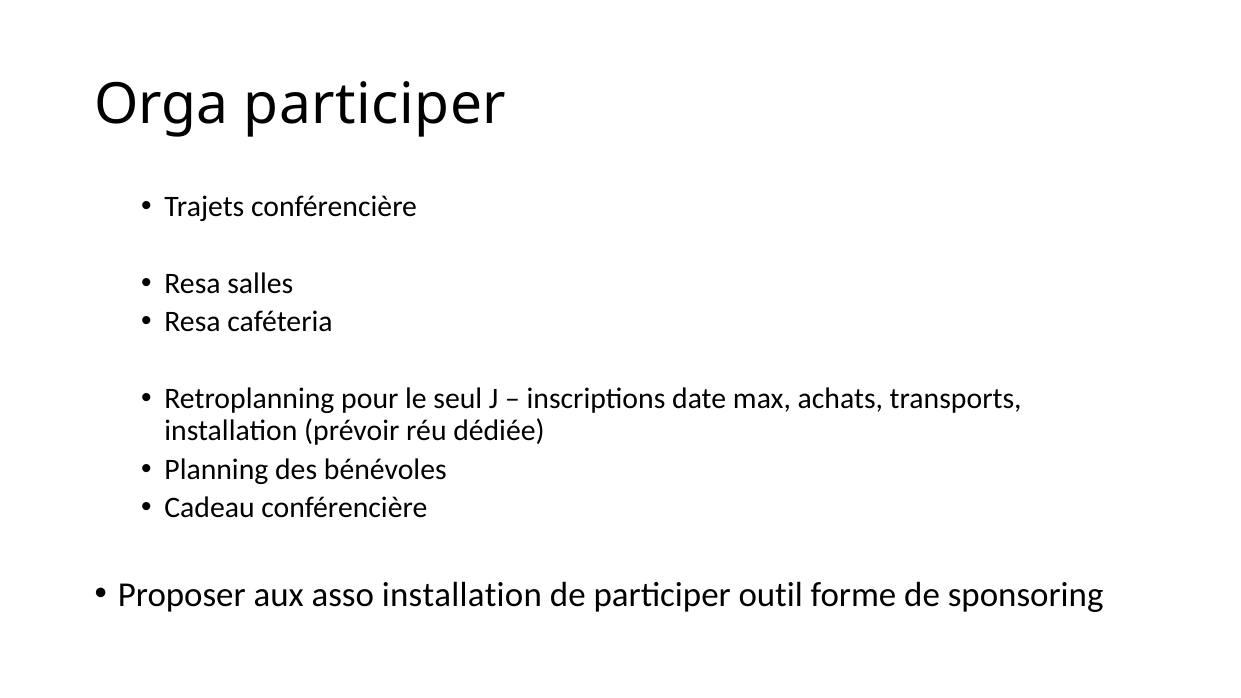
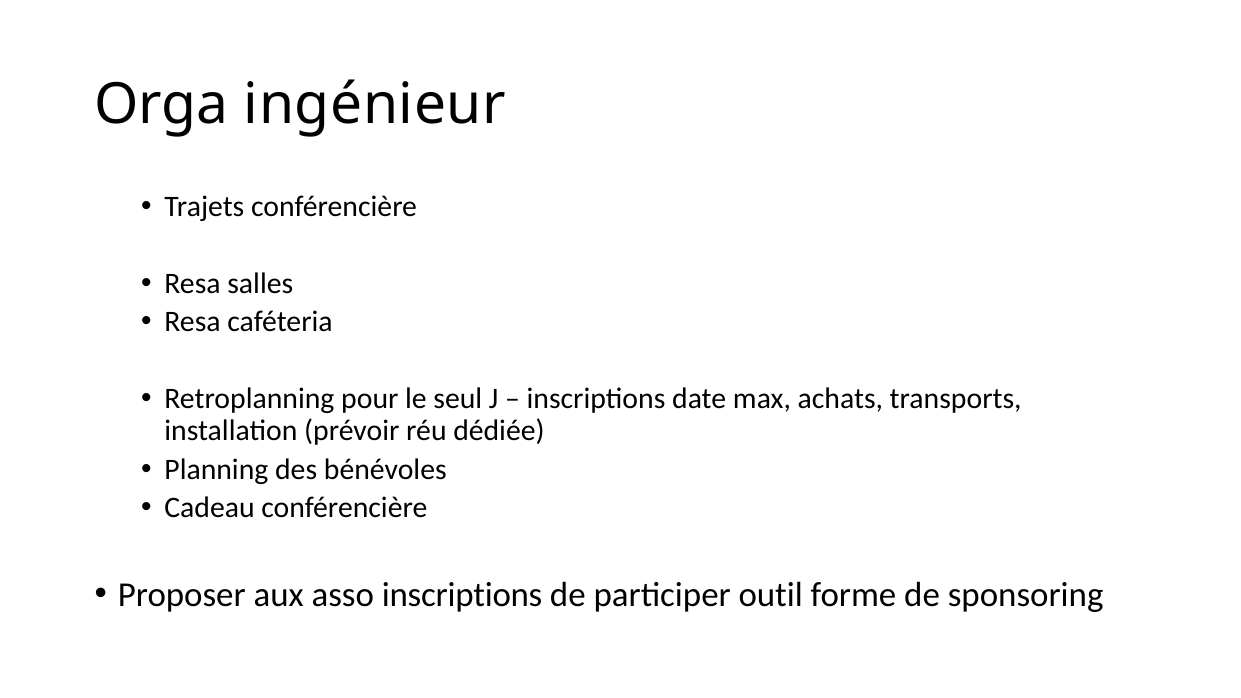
Orga participer: participer -> ingénieur
asso installation: installation -> inscriptions
